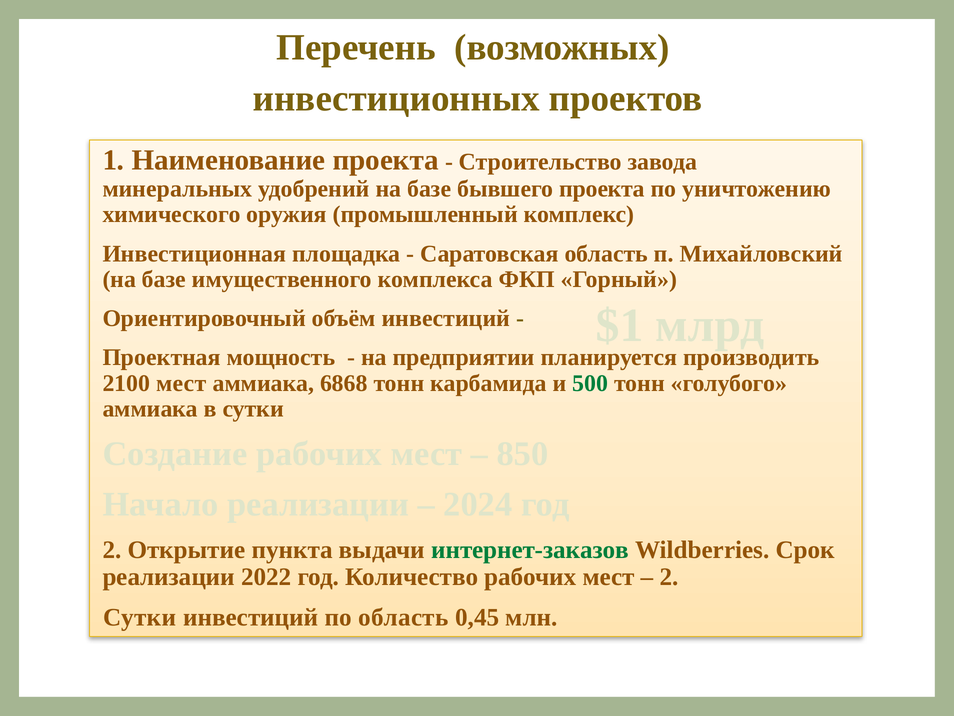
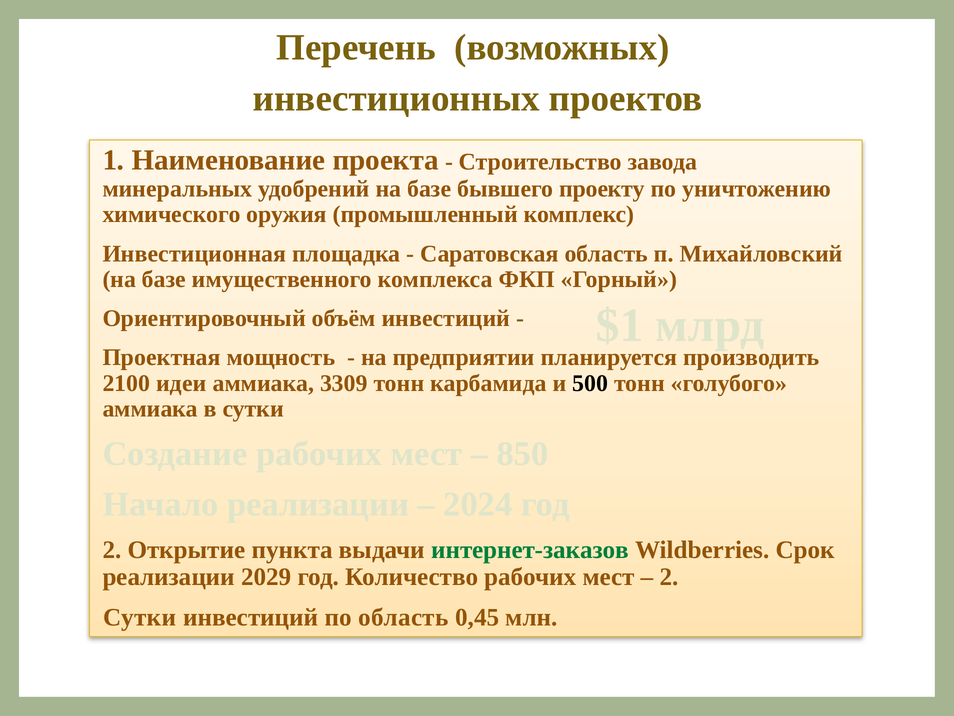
бывшего проекта: проекта -> проекту
2100 мест: мест -> идеи
6868: 6868 -> 3309
500 colour: green -> black
2022: 2022 -> 2029
